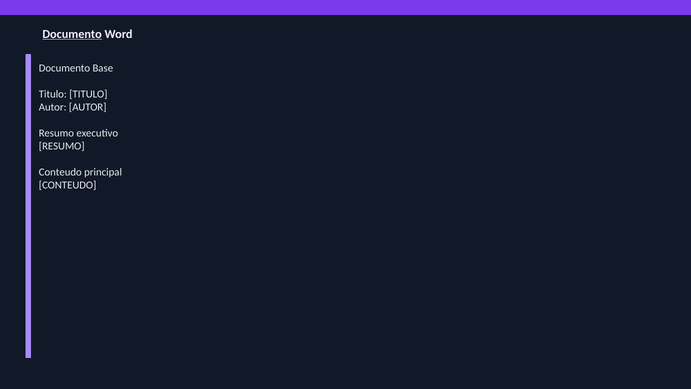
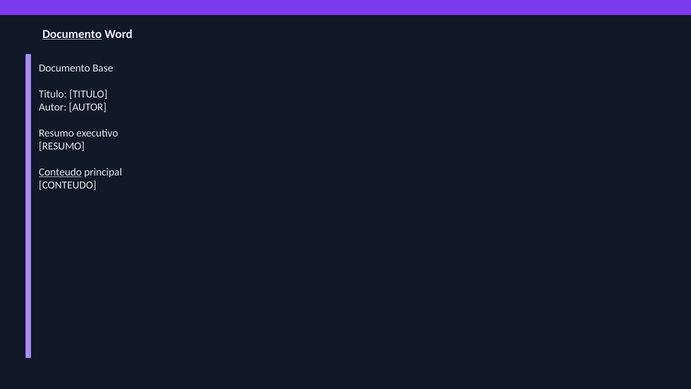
Conteudo at (60, 172) underline: none -> present
